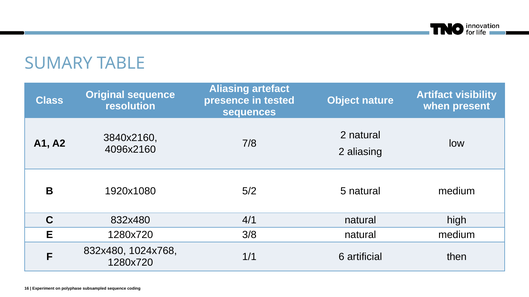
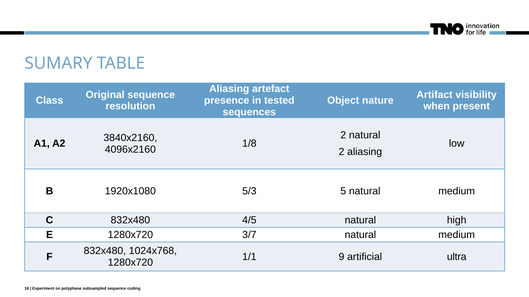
7/8: 7/8 -> 1/8
5/2: 5/2 -> 5/3
4/1: 4/1 -> 4/5
3/8: 3/8 -> 3/7
6: 6 -> 9
then: then -> ultra
